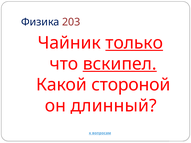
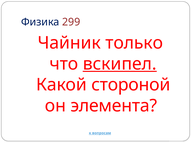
203: 203 -> 299
только underline: present -> none
длинный: длинный -> элемента
